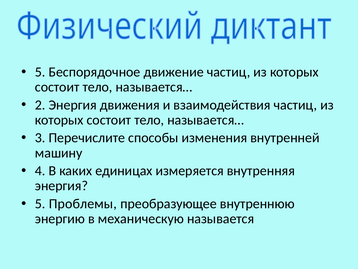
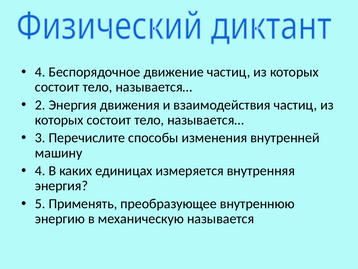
5 at (40, 72): 5 -> 4
Проблемы: Проблемы -> Применять
